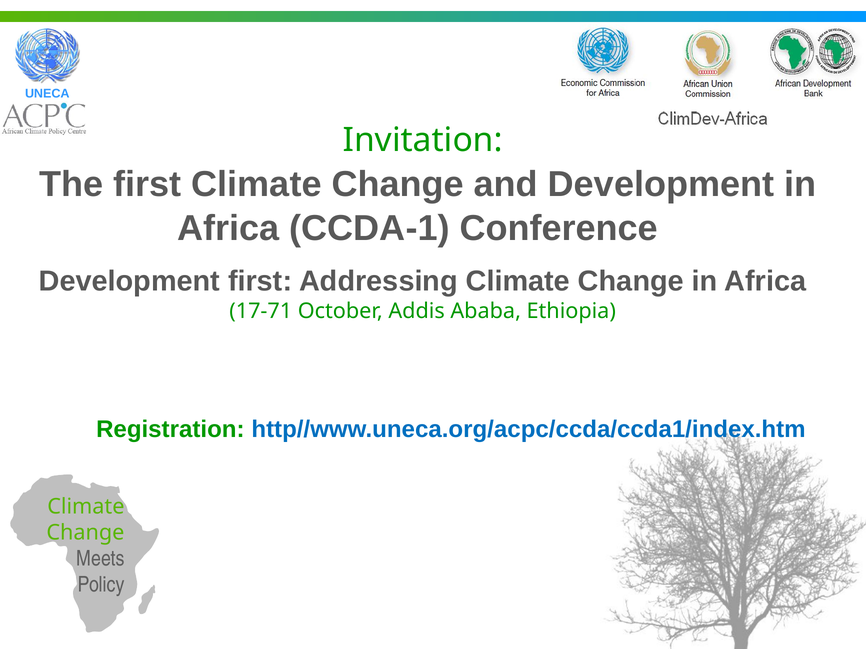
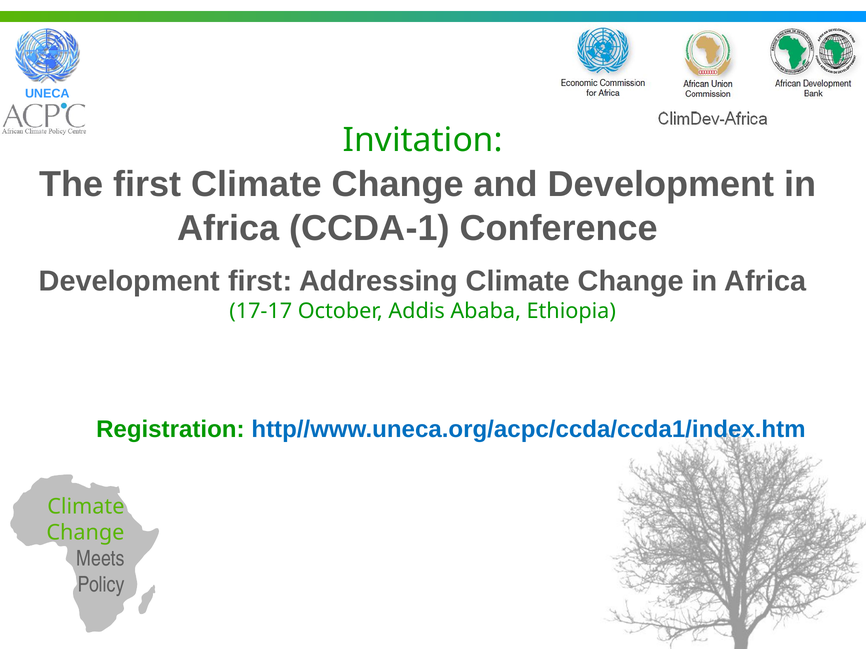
17-71: 17-71 -> 17-17
